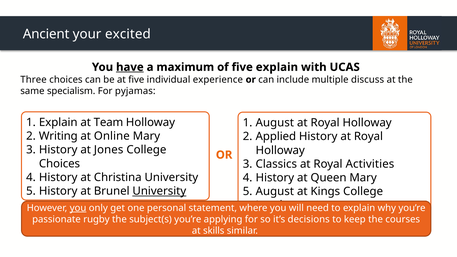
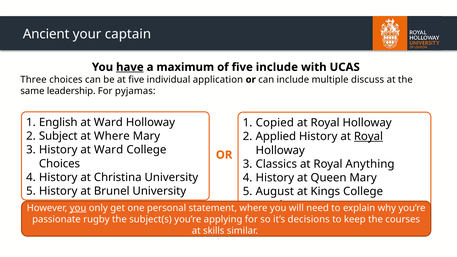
excited: excited -> captain
five explain: explain -> include
experience: experience -> application
specialism: specialism -> leadership
Explain at (58, 123): Explain -> English
Team at (108, 123): Team -> Ward
August at (275, 123): August -> Copied
Writing: Writing -> Subject
at Online: Online -> Where
Royal at (368, 137) underline: none -> present
History at Jones: Jones -> Ward
Activities: Activities -> Anything
University at (159, 191) underline: present -> none
